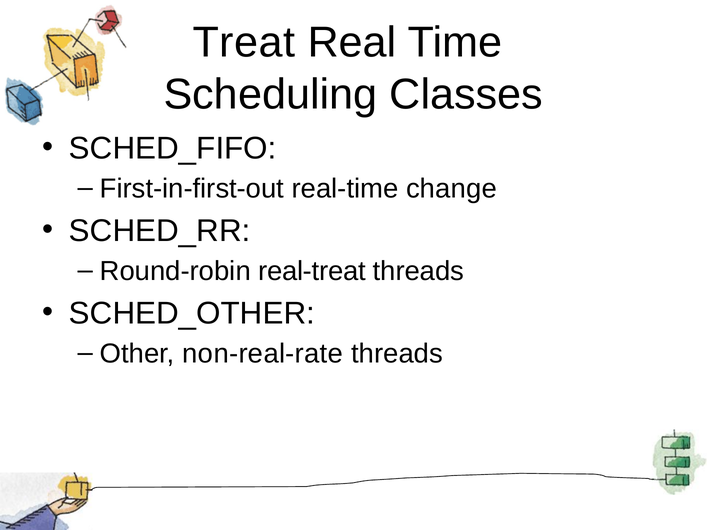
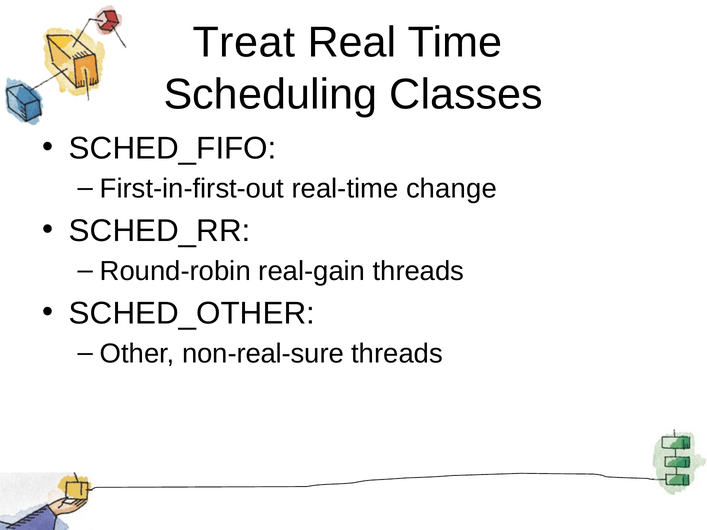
real-treat: real-treat -> real-gain
non-real-rate: non-real-rate -> non-real-sure
